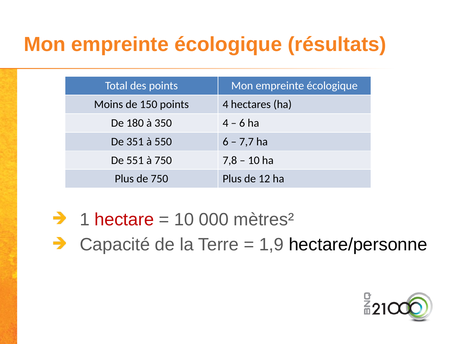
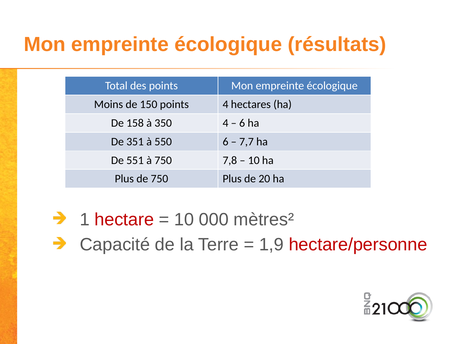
180: 180 -> 158
12: 12 -> 20
hectare/personne colour: black -> red
